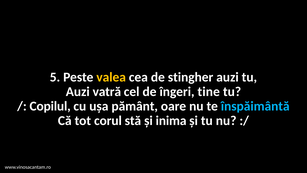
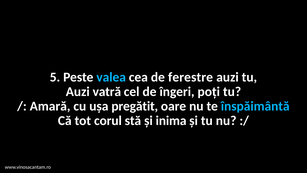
valea colour: yellow -> light blue
stingher: stingher -> ferestre
tine: tine -> poți
Copilul: Copilul -> Amară
pământ: pământ -> pregătit
